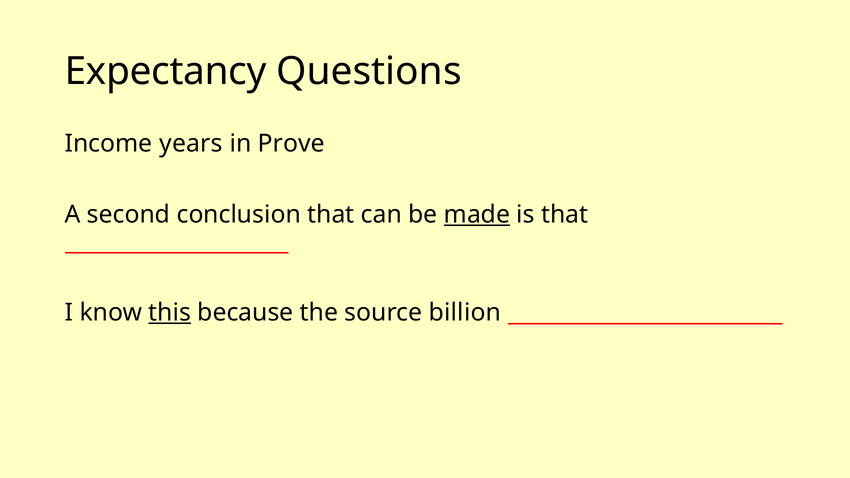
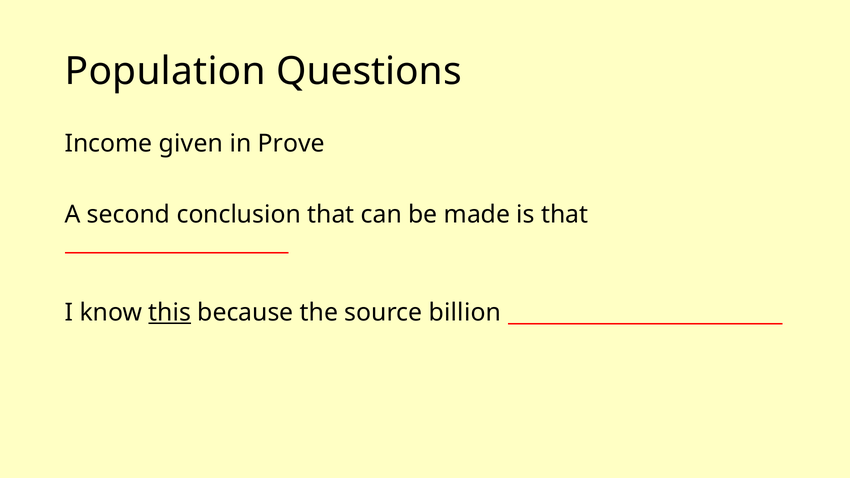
Expectancy: Expectancy -> Population
years: years -> given
made underline: present -> none
